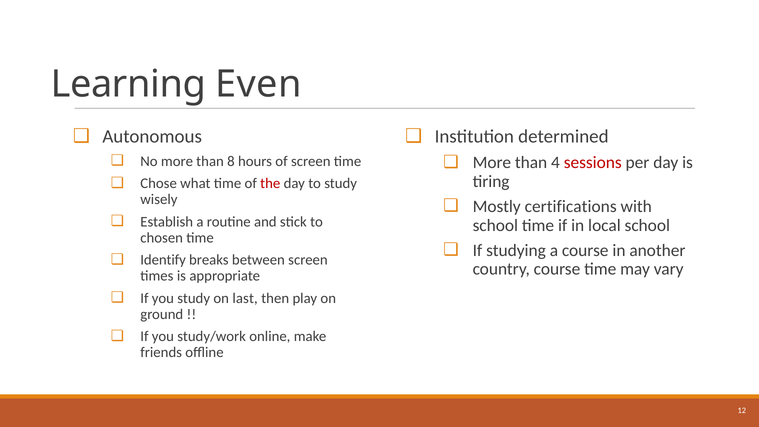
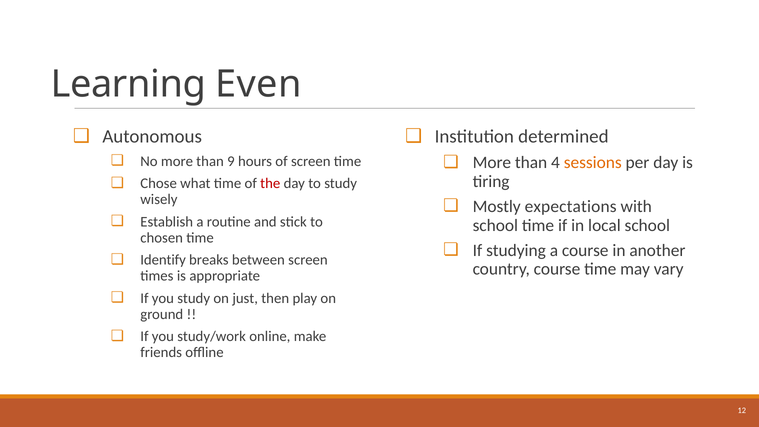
8: 8 -> 9
sessions colour: red -> orange
certifications: certifications -> expectations
last: last -> just
